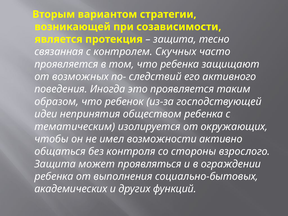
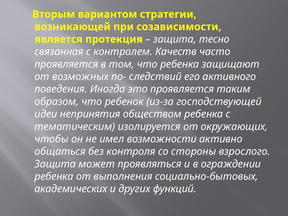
Скучных: Скучных -> Качеств
